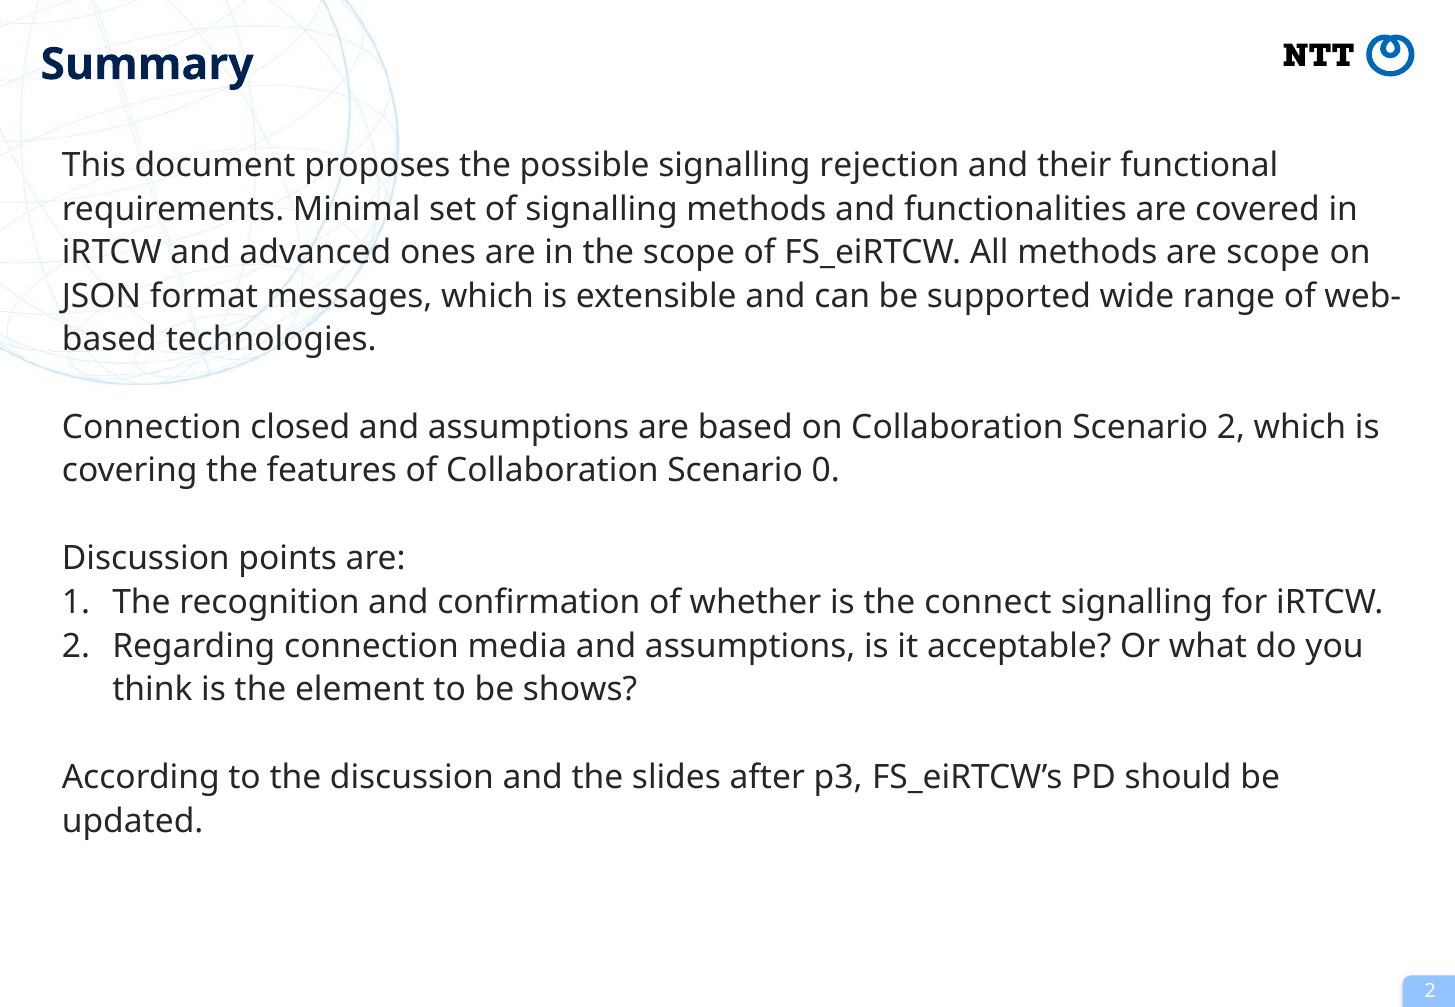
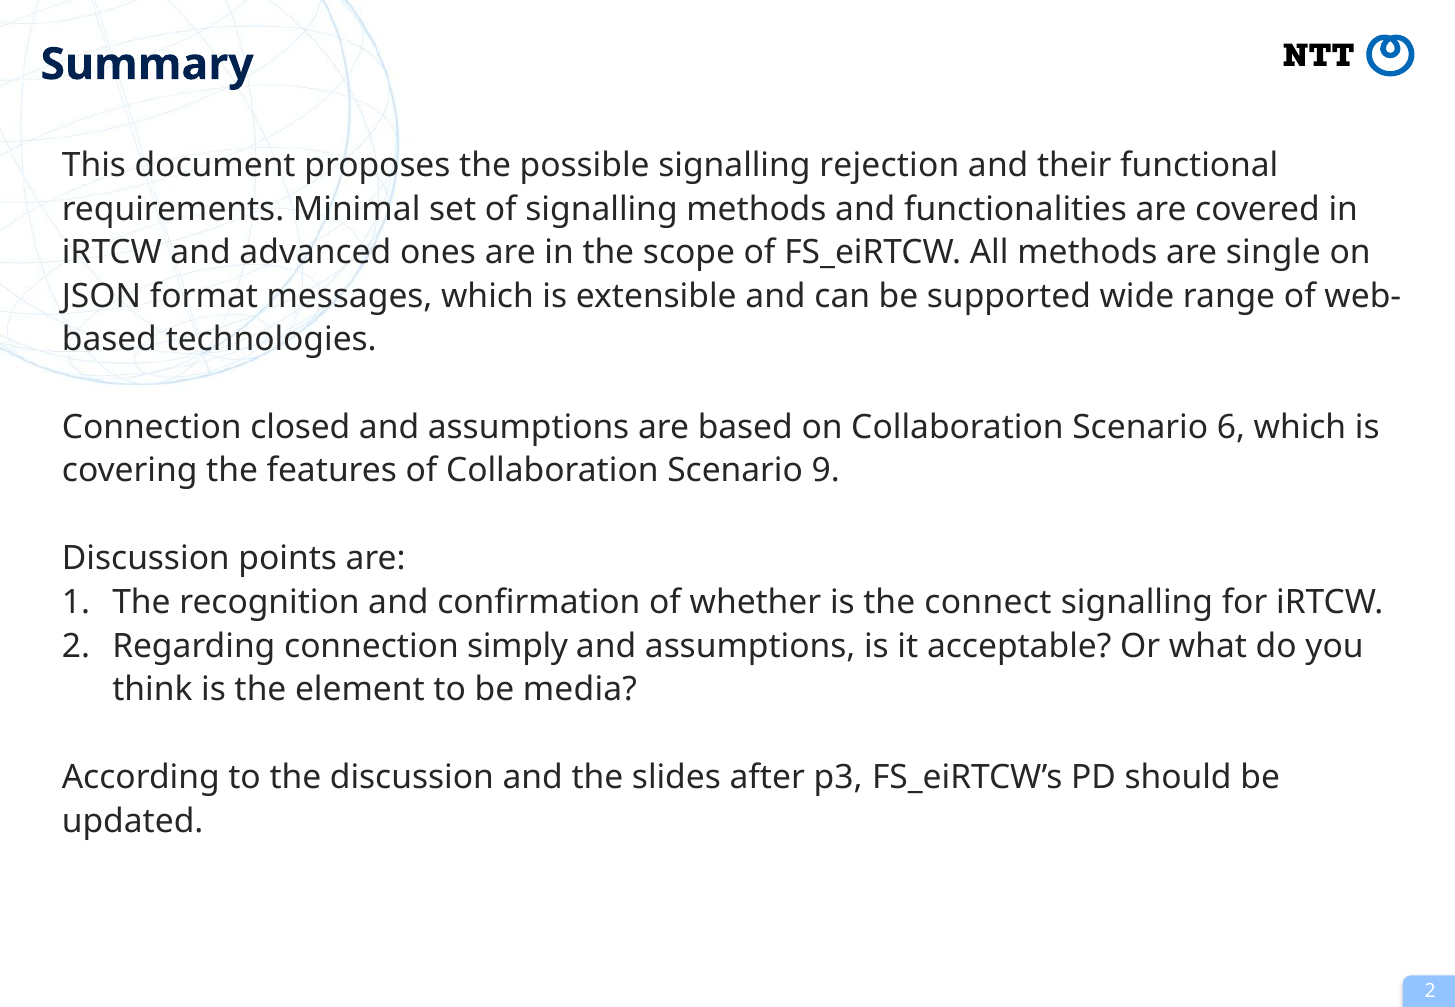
are scope: scope -> single
Scenario 2: 2 -> 6
0: 0 -> 9
media: media -> simply
shows: shows -> media
